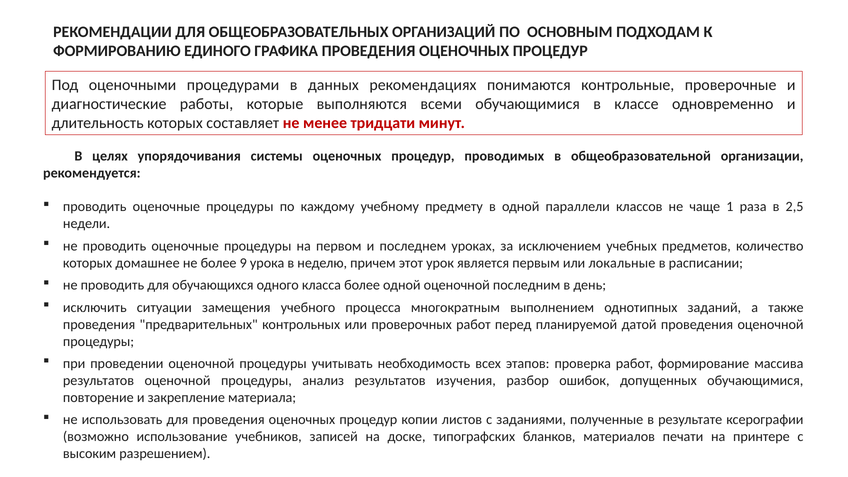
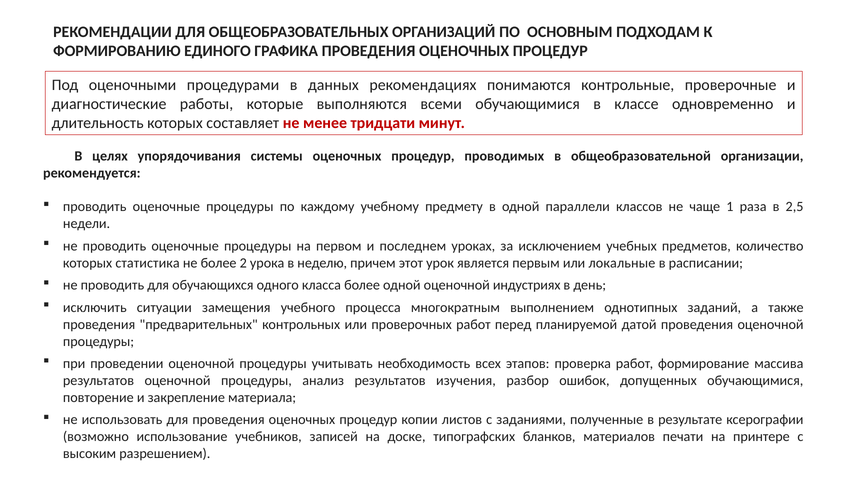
домашнее: домашнее -> статистика
9: 9 -> 2
последним: последним -> индустриях
